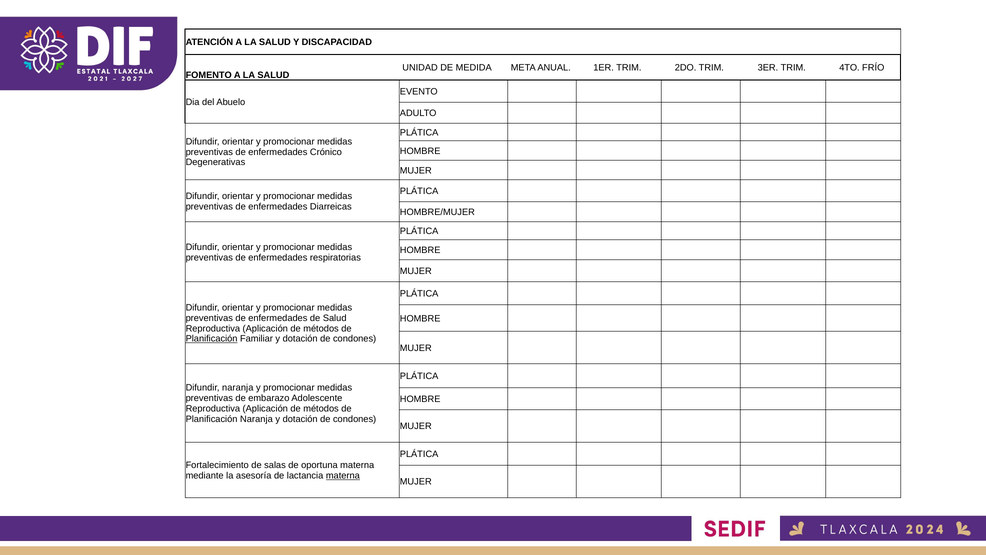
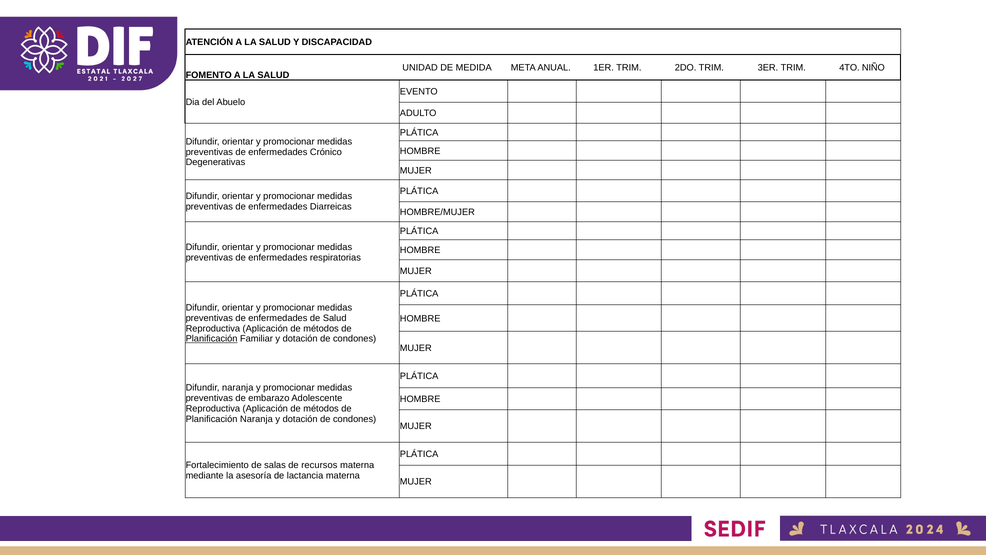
FRÍO: FRÍO -> NIÑO
oportuna: oportuna -> recursos
materna at (343, 475) underline: present -> none
